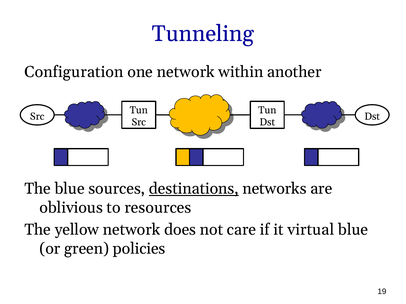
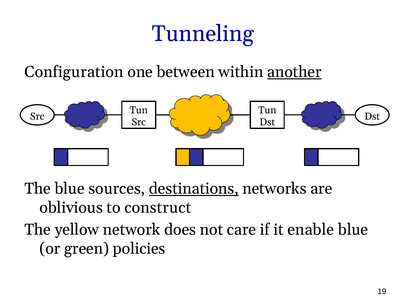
one network: network -> between
another underline: none -> present
resources: resources -> construct
virtual: virtual -> enable
